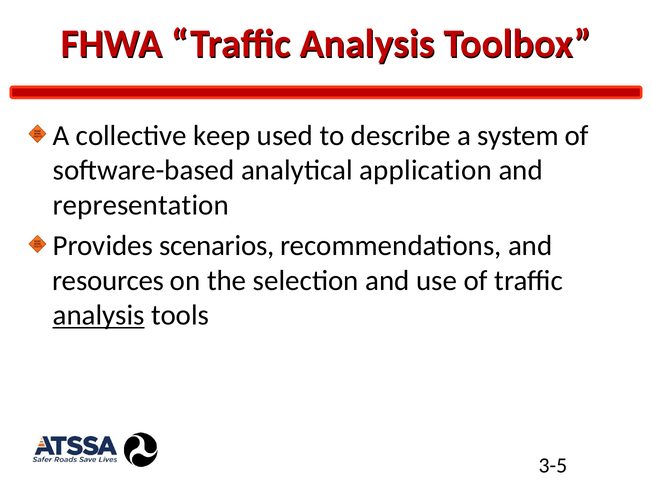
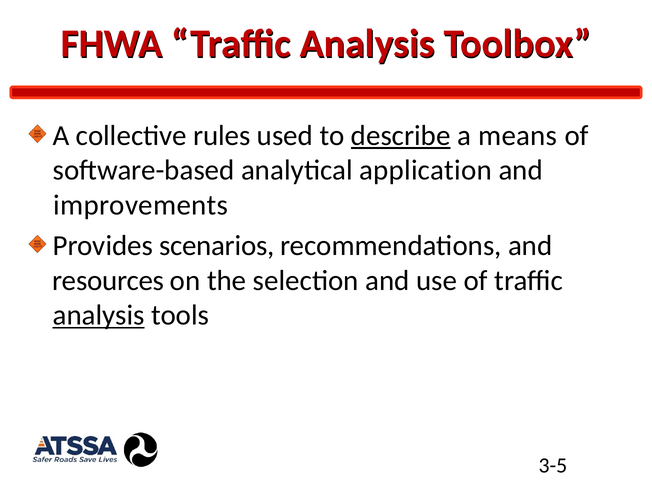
keep: keep -> rules
describe underline: none -> present
system: system -> means
representation: representation -> improvements
